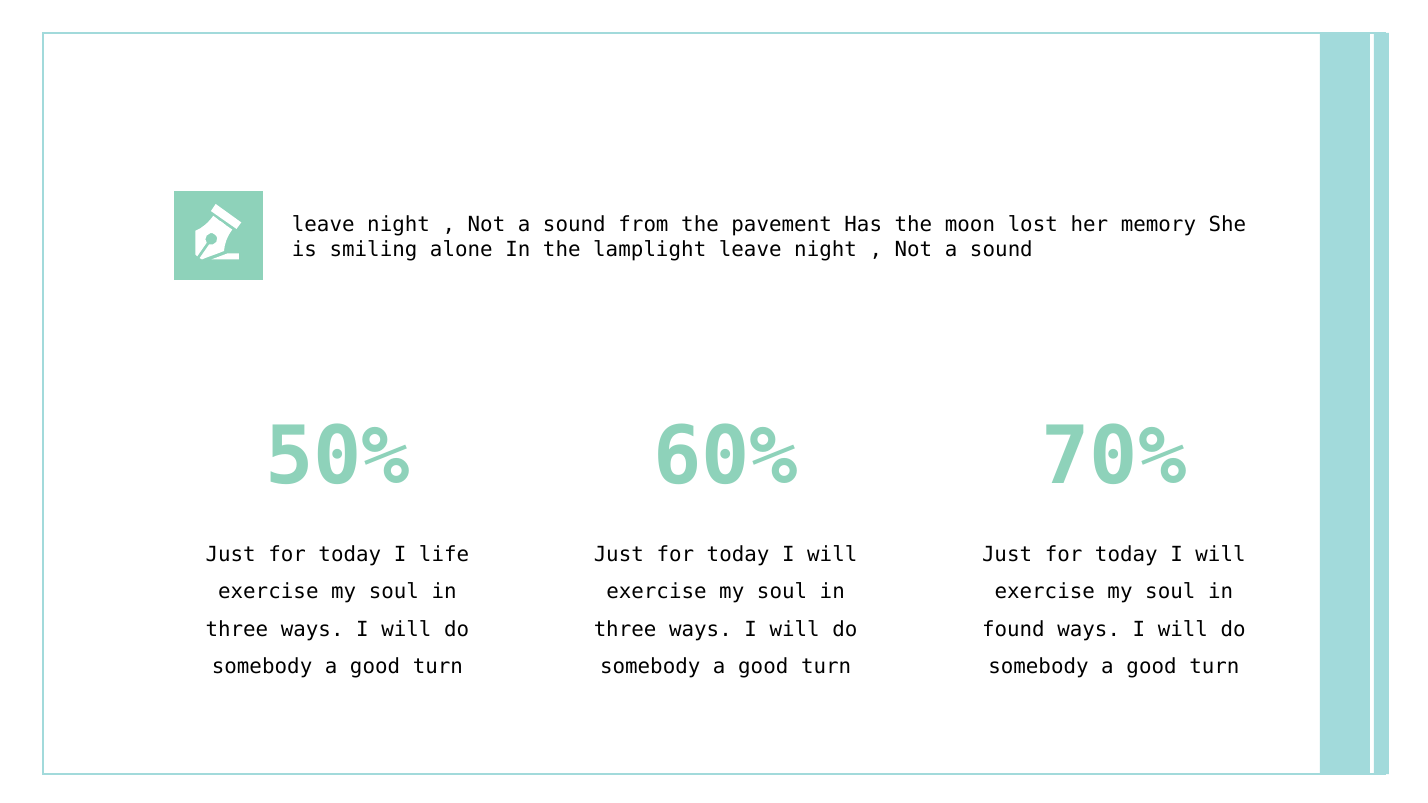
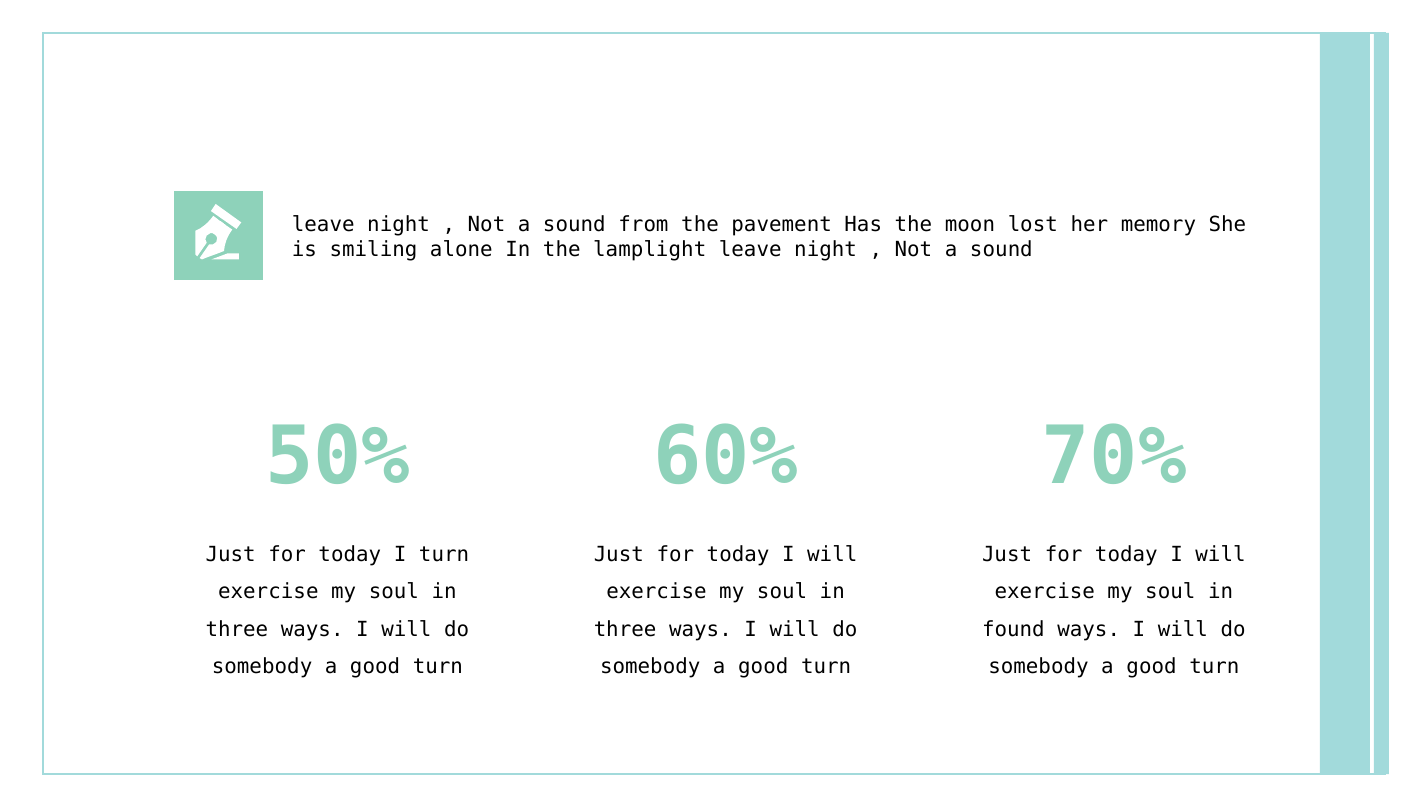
I life: life -> turn
